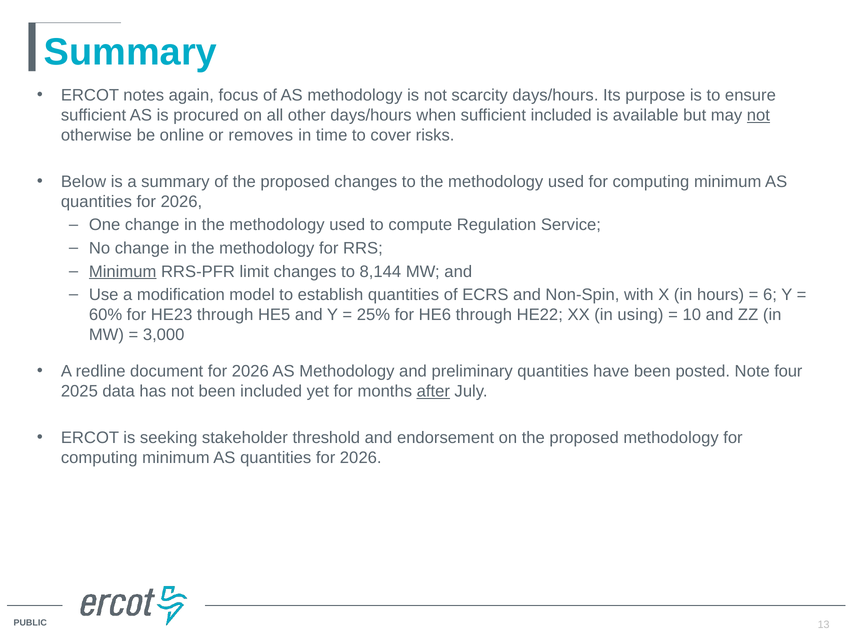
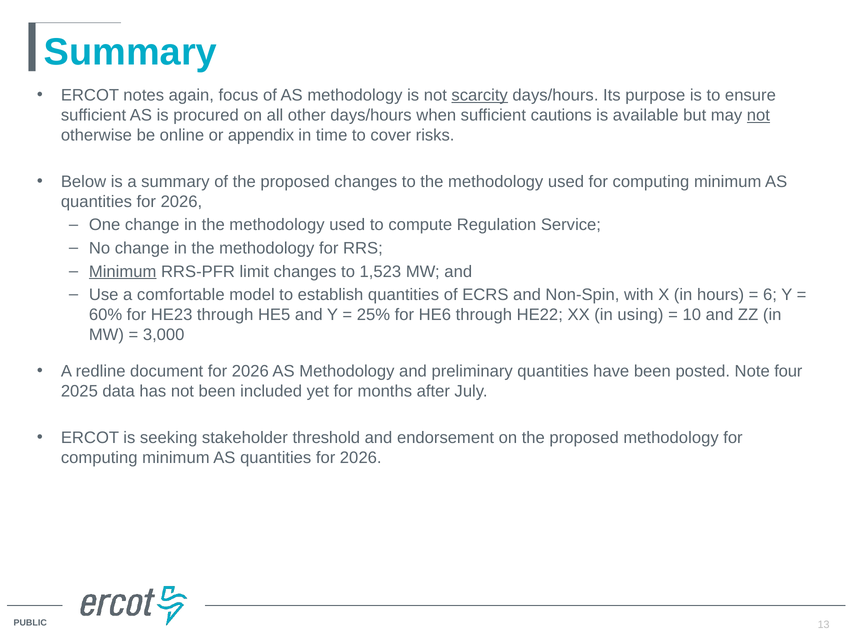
scarcity underline: none -> present
sufficient included: included -> cautions
removes: removes -> appendix
8,144: 8,144 -> 1,523
modification: modification -> comfortable
after underline: present -> none
